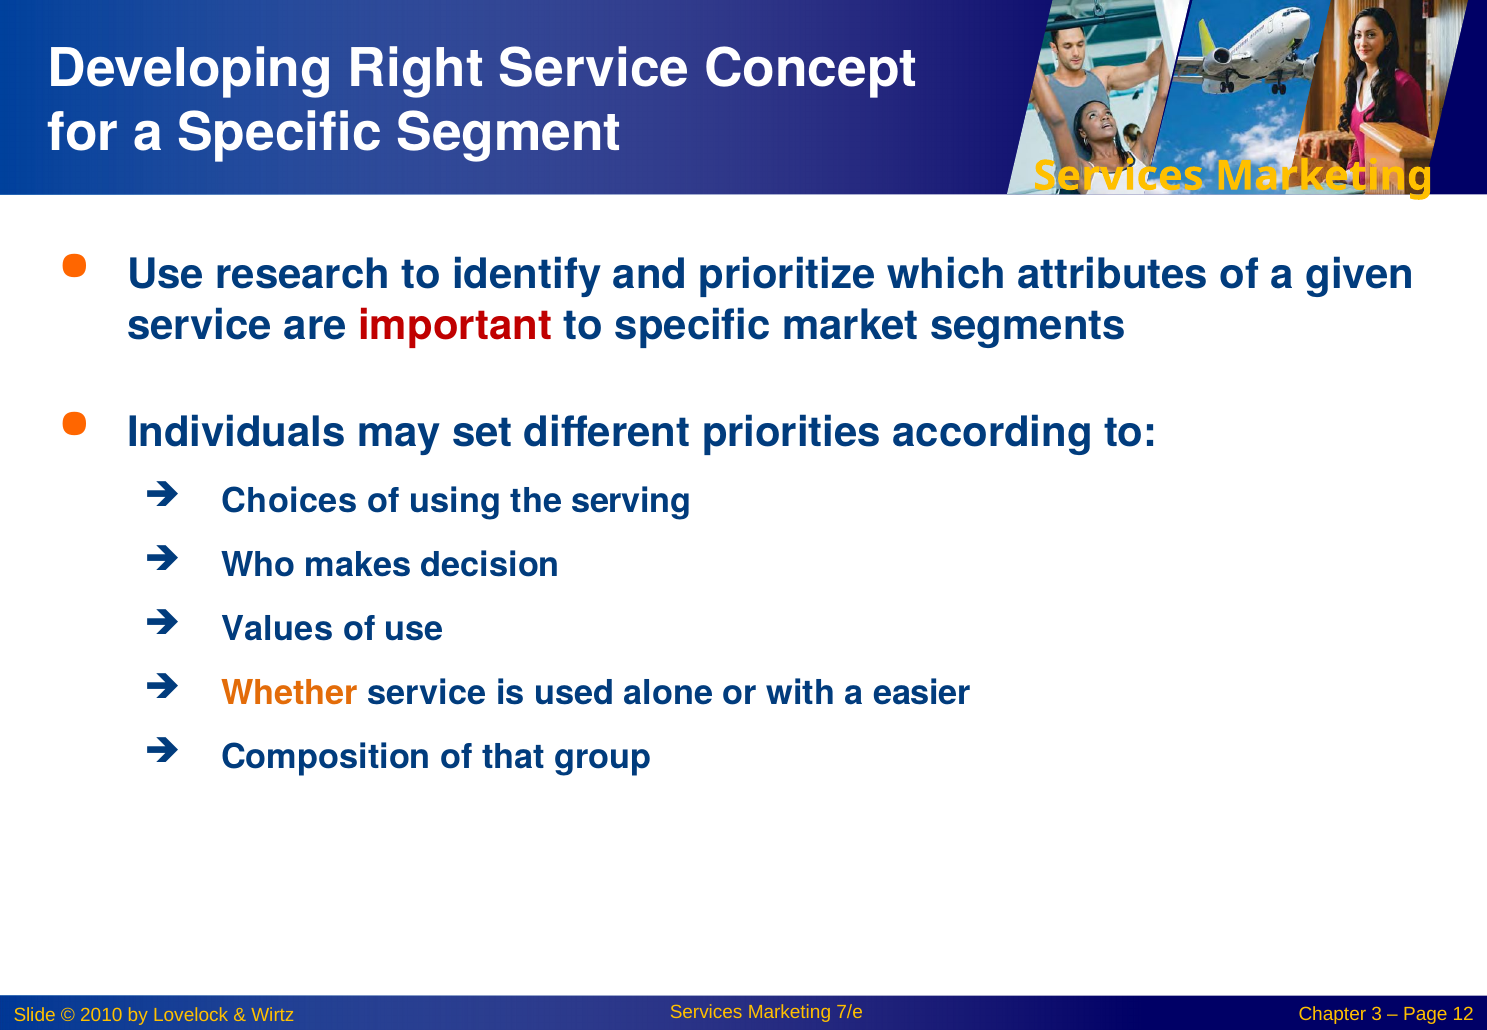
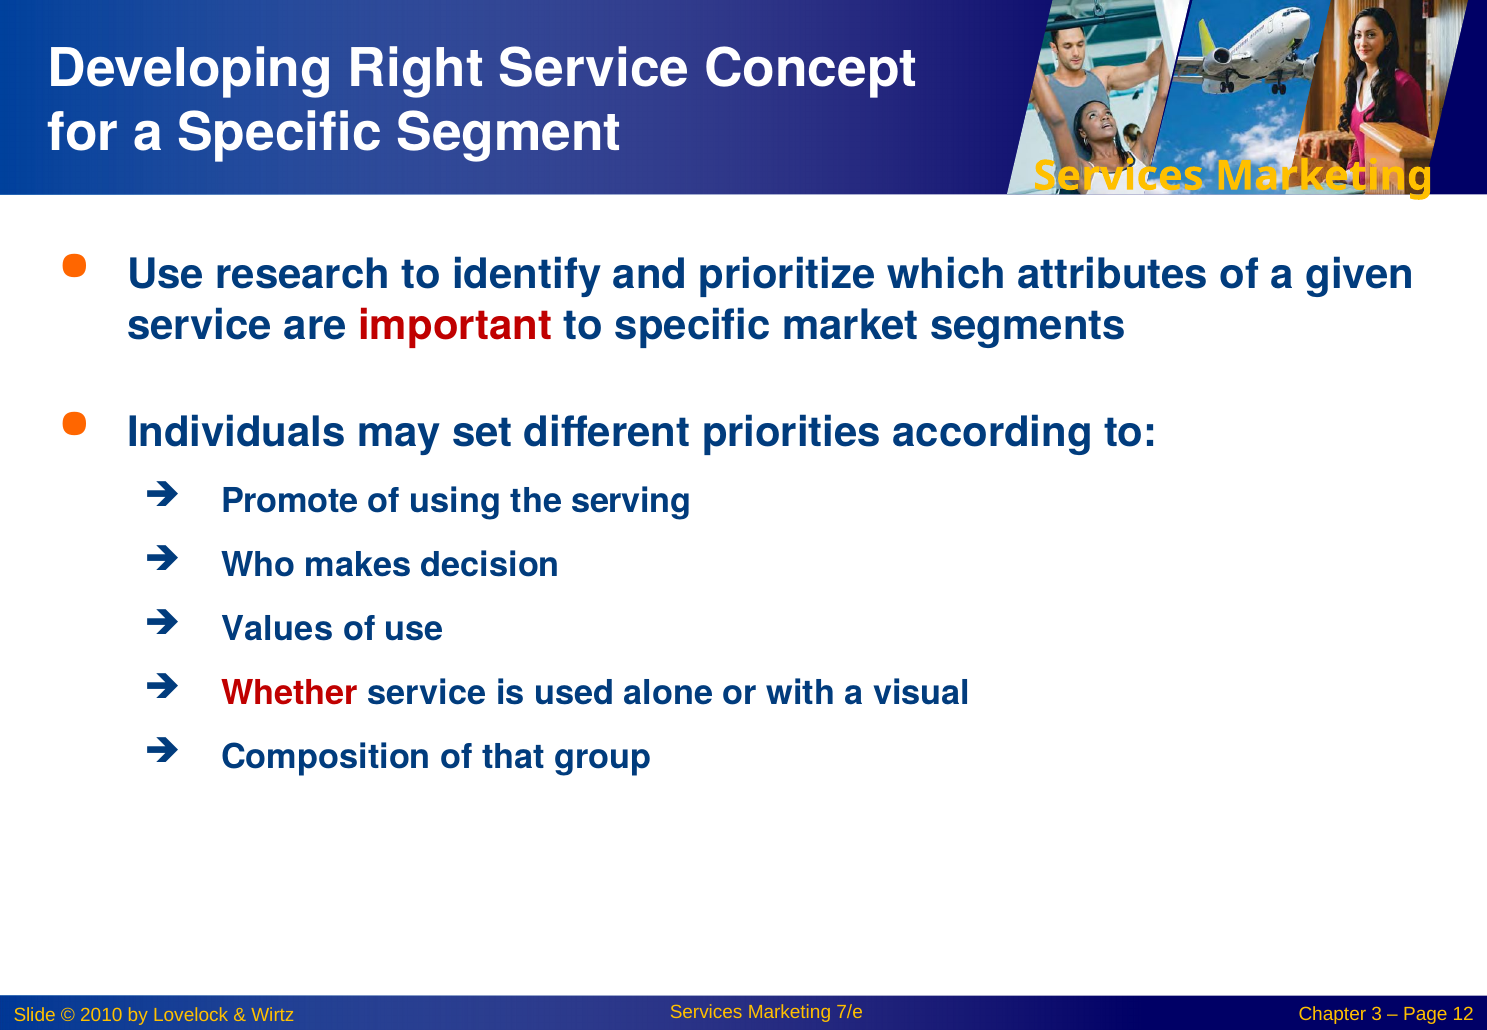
Choices: Choices -> Promote
Whether colour: orange -> red
easier: easier -> visual
